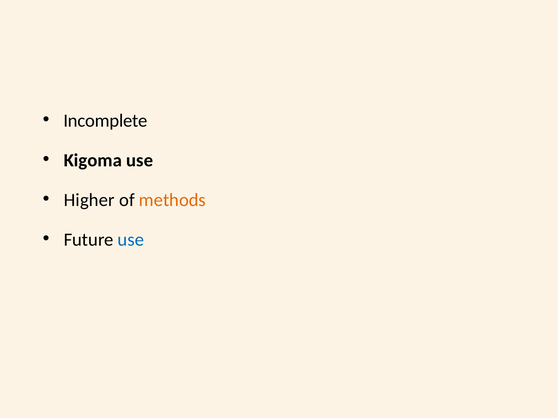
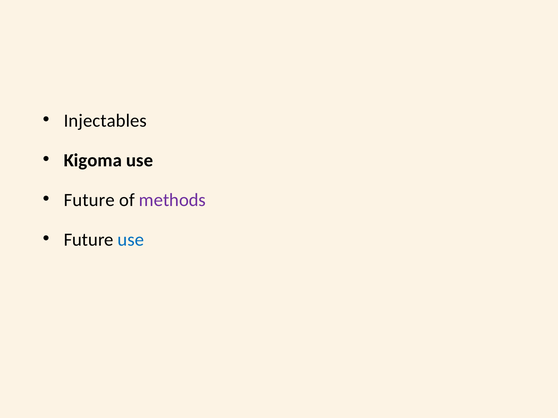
Incomplete: Incomplete -> Injectables
Higher at (89, 200): Higher -> Future
methods colour: orange -> purple
